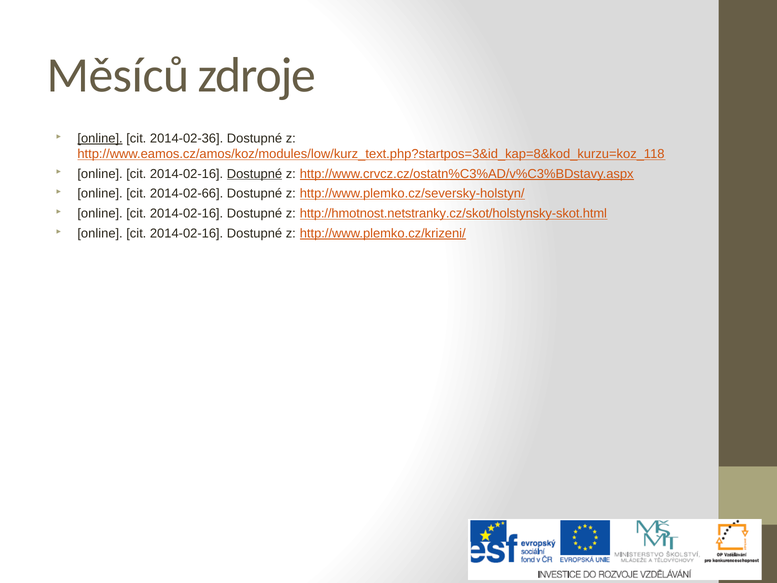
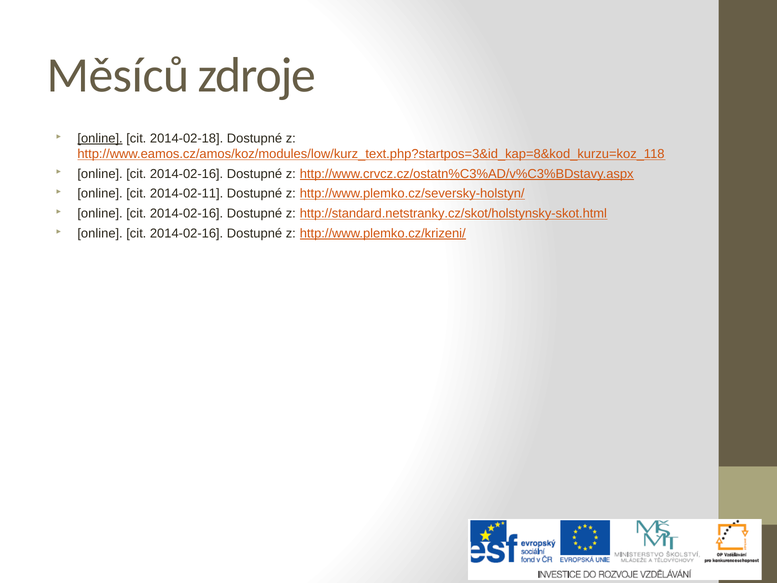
2014-02-36: 2014-02-36 -> 2014-02-18
Dostupné at (254, 174) underline: present -> none
2014-02-66: 2014-02-66 -> 2014-02-11
http://hmotnost.netstranky.cz/skot/holstynsky-skot.html: http://hmotnost.netstranky.cz/skot/holstynsky-skot.html -> http://standard.netstranky.cz/skot/holstynsky-skot.html
